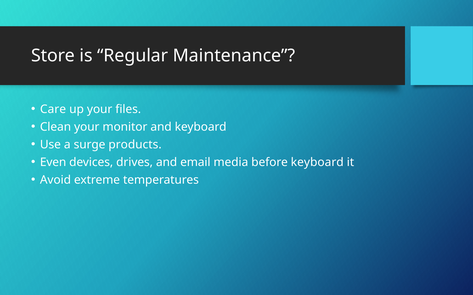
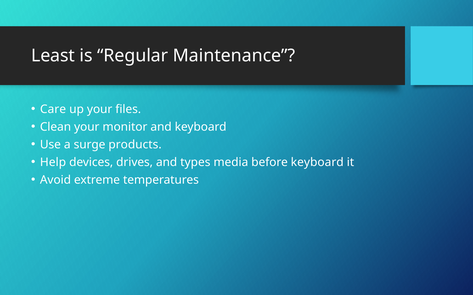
Store: Store -> Least
Even: Even -> Help
email: email -> types
